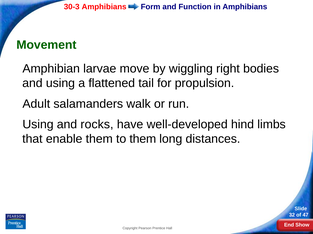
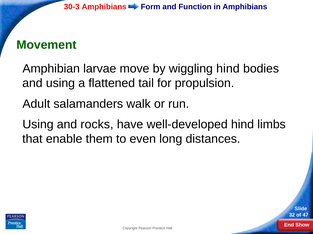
wiggling right: right -> hind
to them: them -> even
